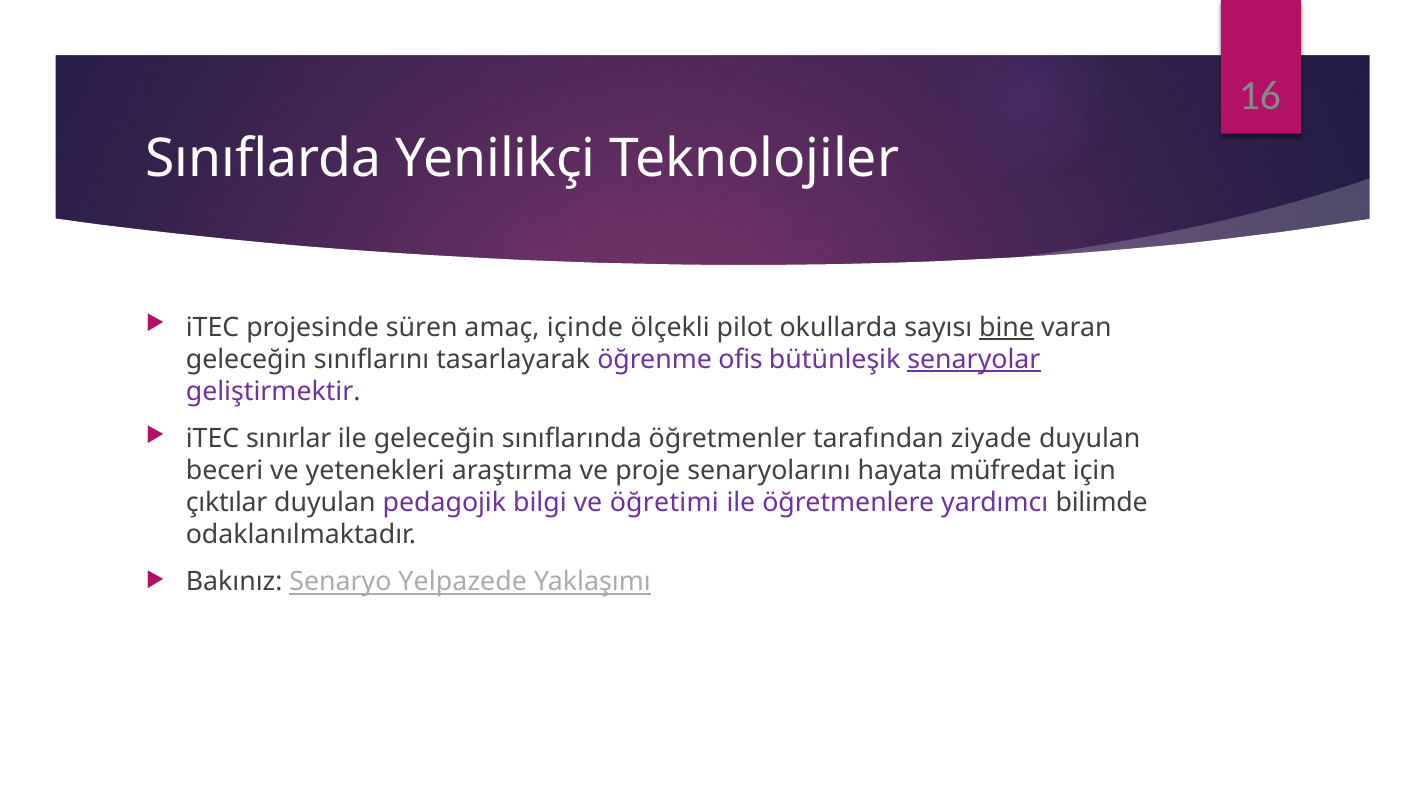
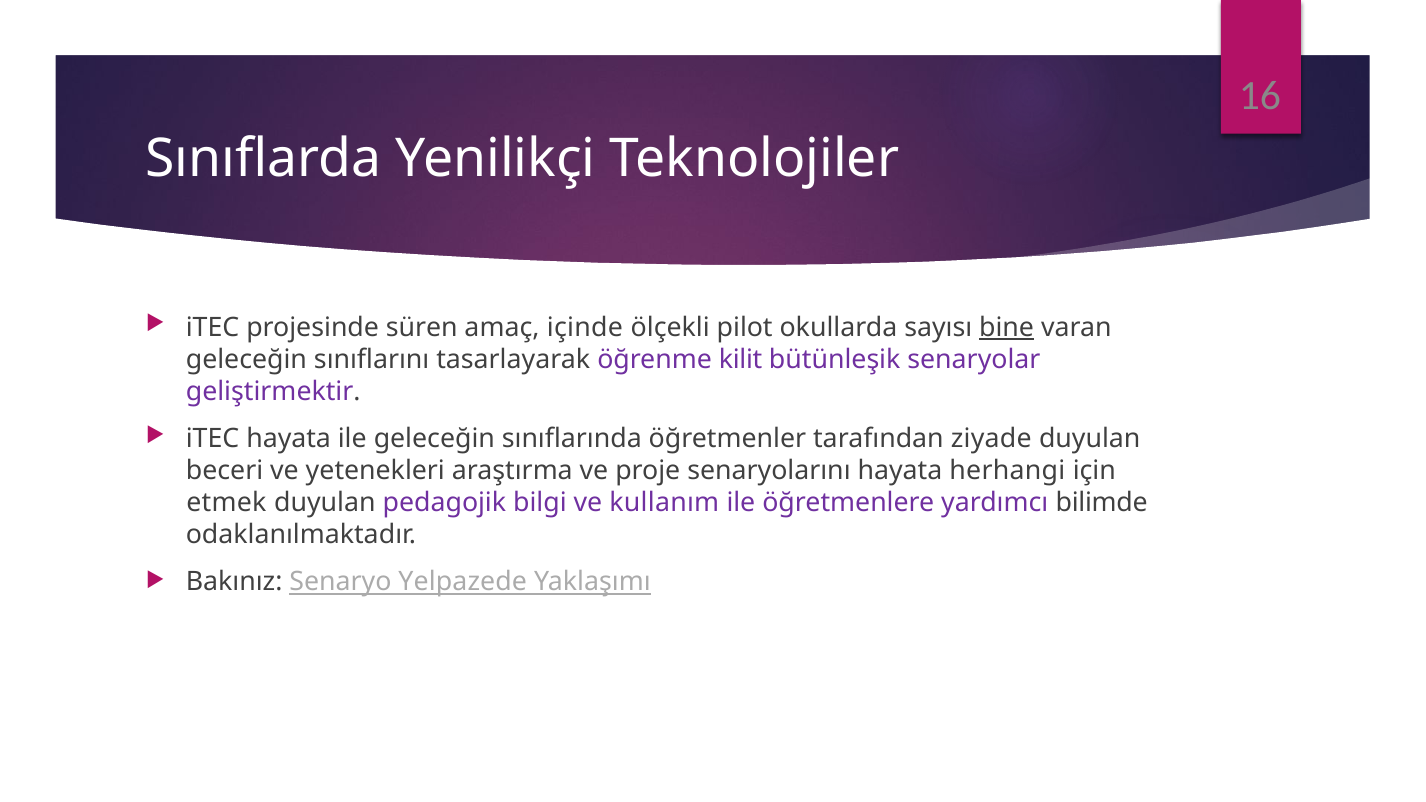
ofis: ofis -> kilit
senaryolar underline: present -> none
iTEC sınırlar: sınırlar -> hayata
müfredat: müfredat -> herhangi
çıktılar: çıktılar -> etmek
öğretimi: öğretimi -> kullanım
